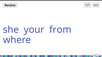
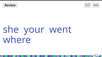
from: from -> went
